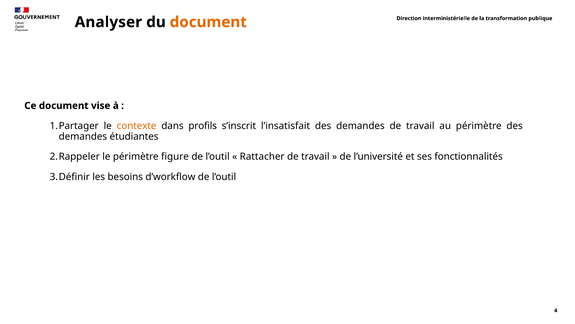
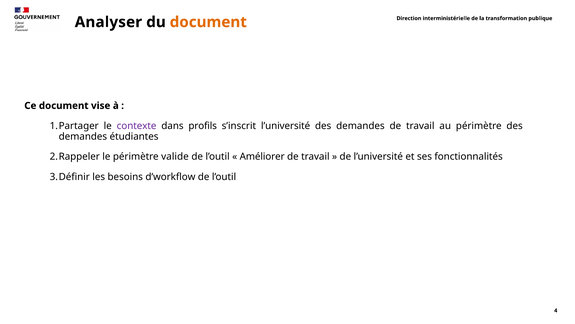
contexte colour: orange -> purple
s’inscrit l’insatisfait: l’insatisfait -> l’université
figure: figure -> valide
Rattacher: Rattacher -> Améliorer
